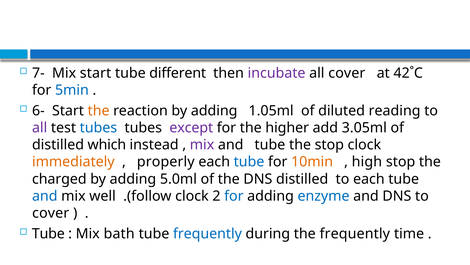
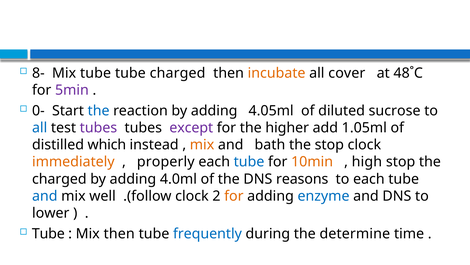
7-: 7- -> 8-
Mix start: start -> tube
tube different: different -> charged
incubate colour: purple -> orange
42˚C: 42˚C -> 48˚C
5min colour: blue -> purple
6-: 6- -> 0-
the at (99, 110) colour: orange -> blue
1.05ml: 1.05ml -> 4.05ml
reading: reading -> sucrose
all at (40, 127) colour: purple -> blue
tubes at (98, 127) colour: blue -> purple
3.05ml: 3.05ml -> 1.05ml
mix at (202, 145) colour: purple -> orange
and tube: tube -> bath
5.0ml: 5.0ml -> 4.0ml
DNS distilled: distilled -> reasons
for at (234, 196) colour: blue -> orange
cover at (51, 213): cover -> lower
Mix bath: bath -> then
the frequently: frequently -> determine
